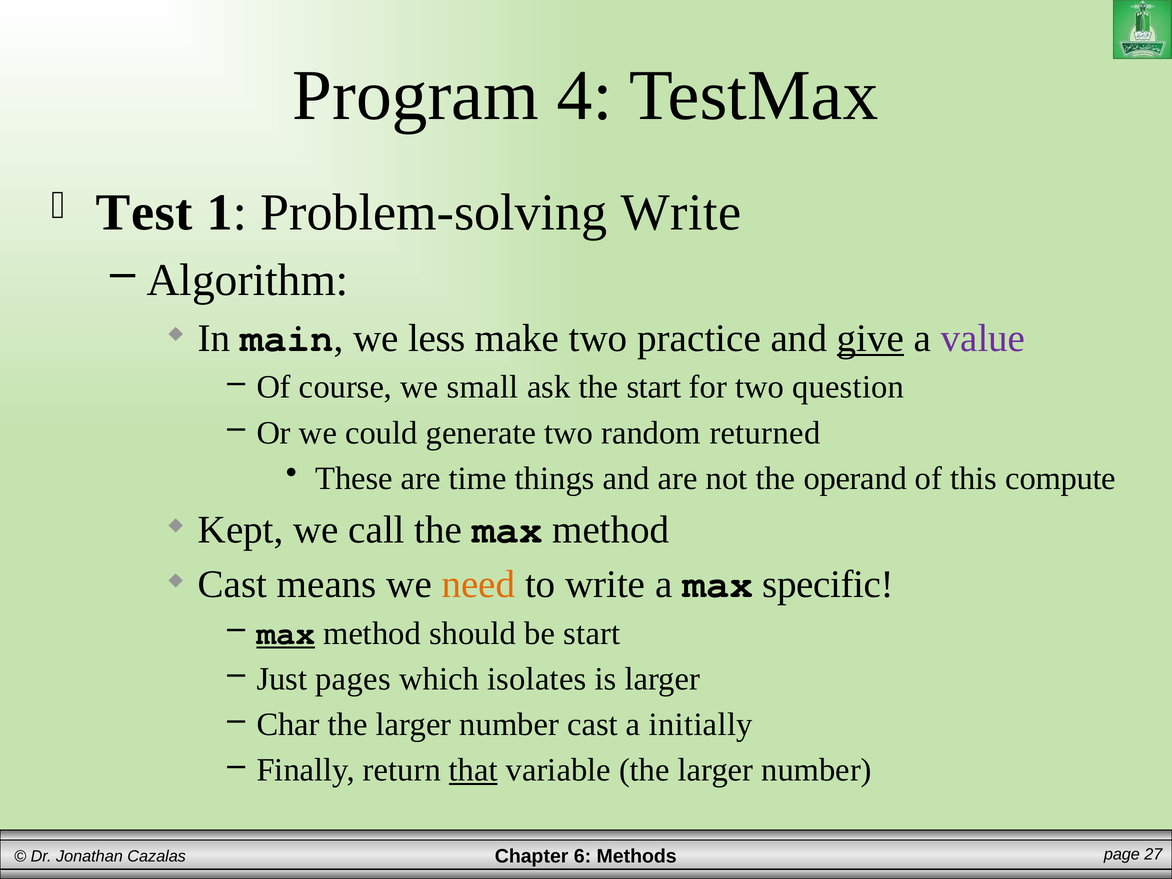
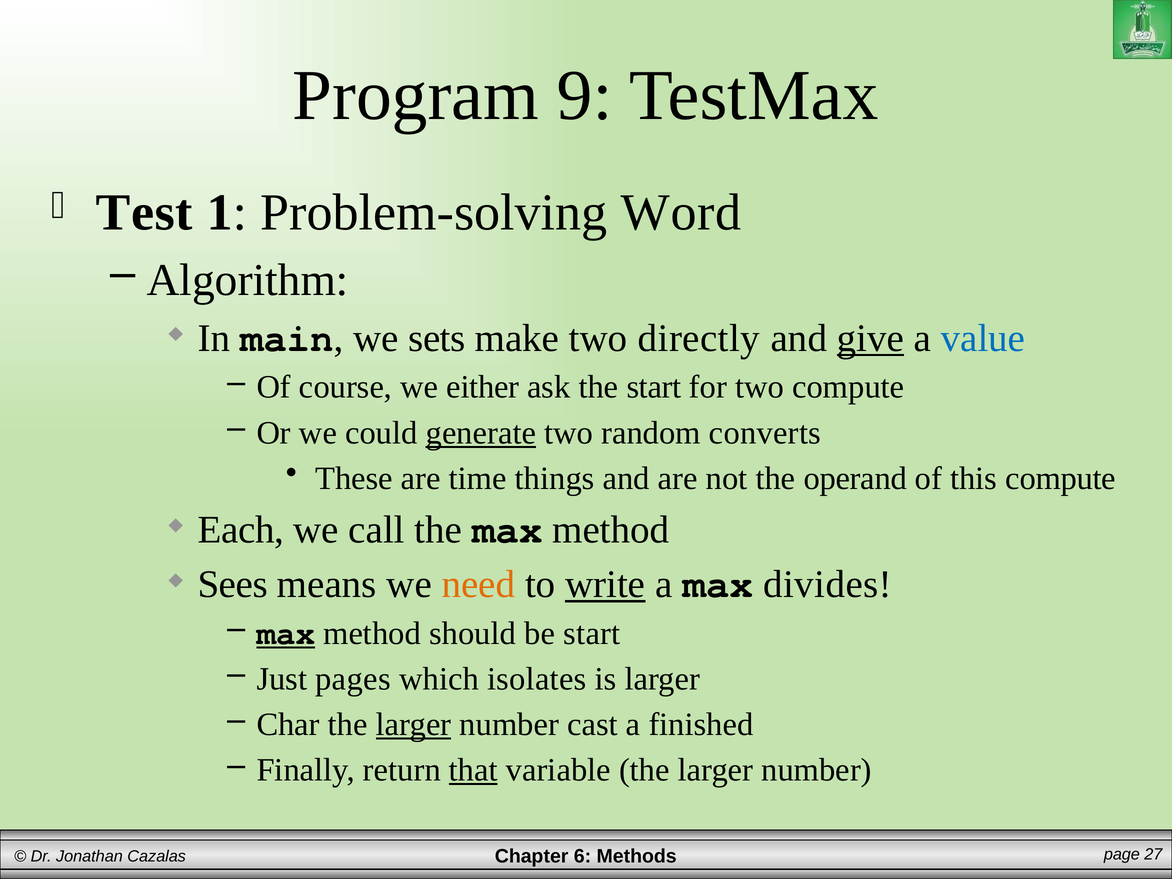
4: 4 -> 9
Problem-solving Write: Write -> Word
less: less -> sets
practice: practice -> directly
value colour: purple -> blue
small: small -> either
two question: question -> compute
generate underline: none -> present
returned: returned -> converts
Kept: Kept -> Each
Cast at (233, 584): Cast -> Sees
write at (605, 584) underline: none -> present
specific: specific -> divides
larger at (414, 725) underline: none -> present
initially: initially -> finished
